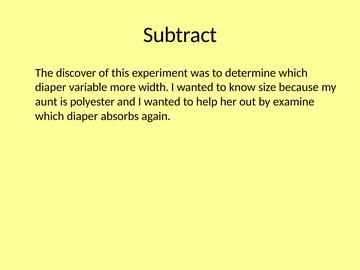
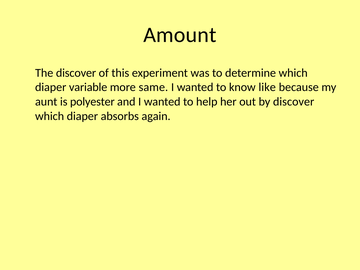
Subtract: Subtract -> Amount
width: width -> same
size: size -> like
by examine: examine -> discover
